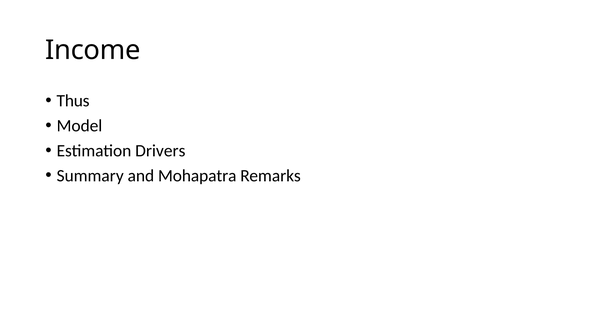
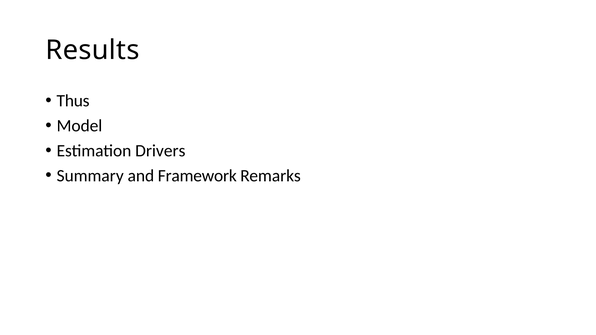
Income: Income -> Results
Mohapatra: Mohapatra -> Framework
